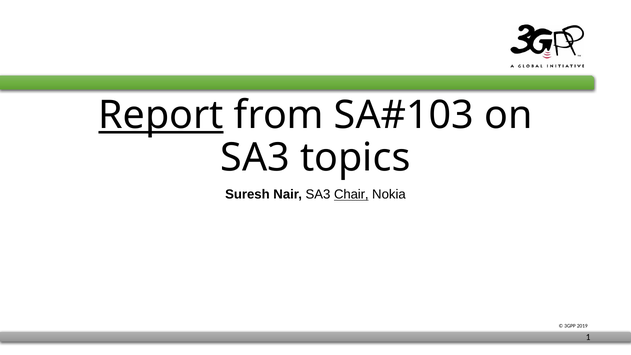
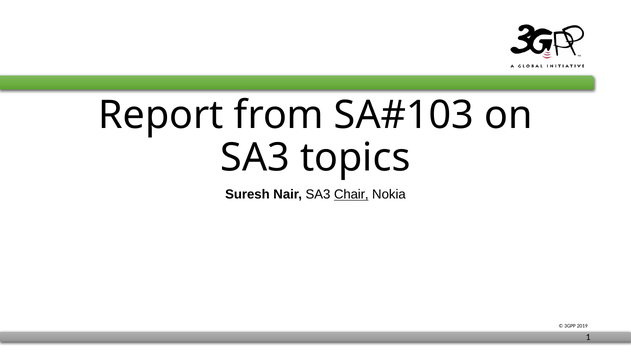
Report underline: present -> none
